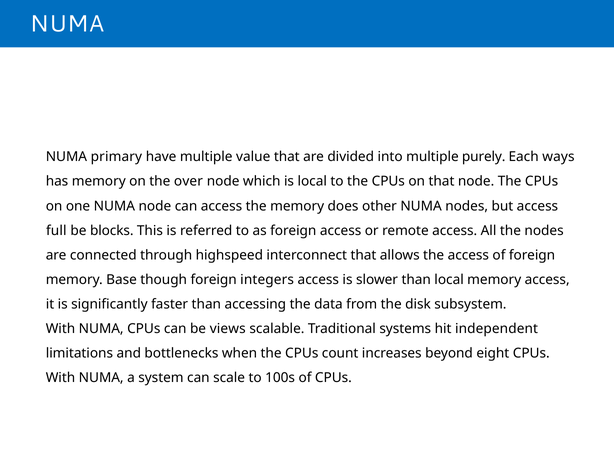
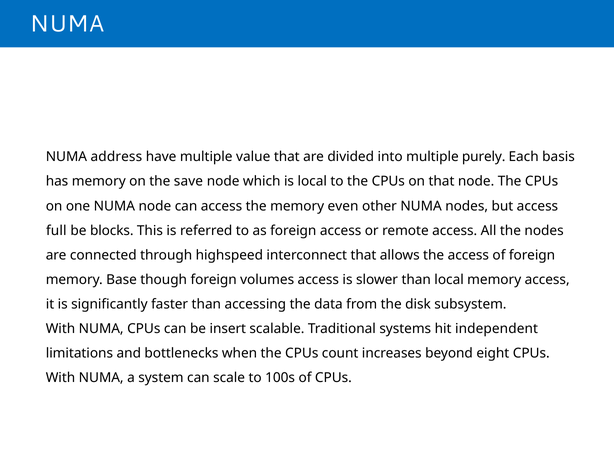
primary: primary -> address
ways: ways -> basis
over: over -> save
does: does -> even
integers: integers -> volumes
views: views -> insert
